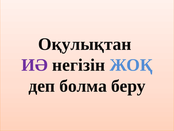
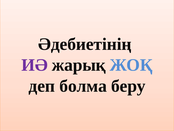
Оқулықтан: Оқулықтан -> Әдебиетінің
негізін: негізін -> жарық
